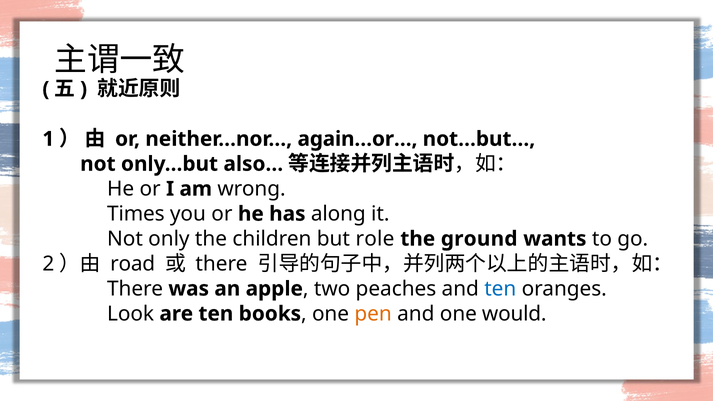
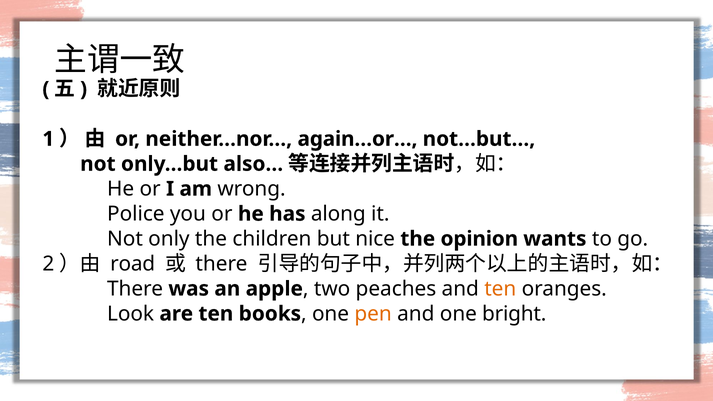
Times: Times -> Police
role: role -> nice
ground: ground -> opinion
ten at (500, 289) colour: blue -> orange
would: would -> bright
